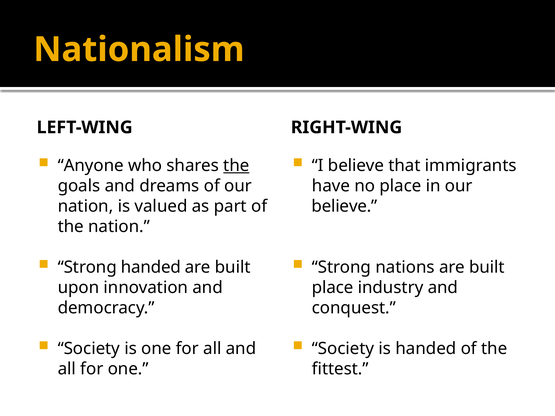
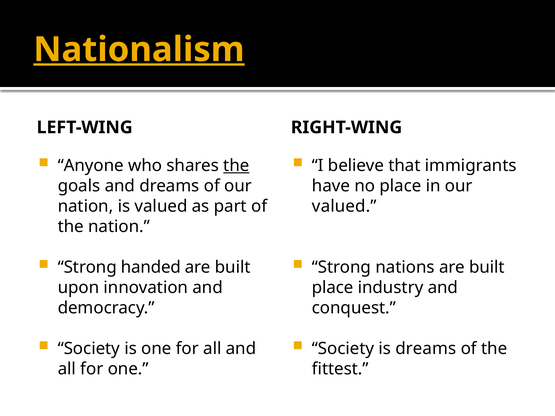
Nationalism underline: none -> present
believe at (344, 206): believe -> valued
is handed: handed -> dreams
